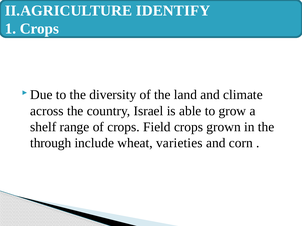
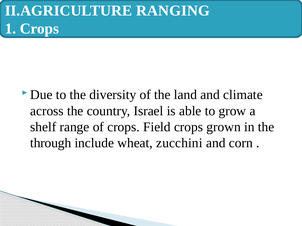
IDENTIFY: IDENTIFY -> RANGING
varieties: varieties -> zucchini
